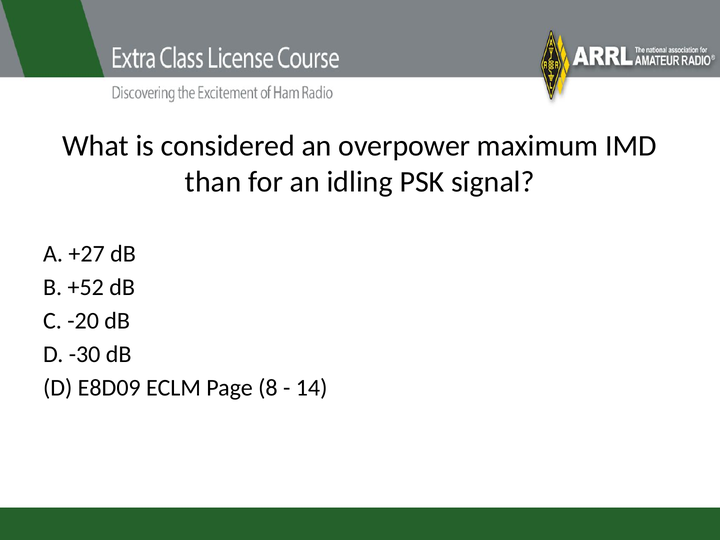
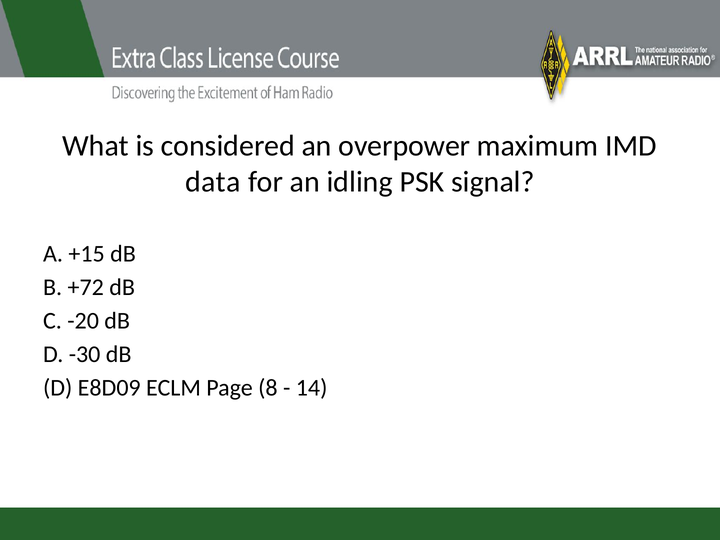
than: than -> data
+27: +27 -> +15
+52: +52 -> +72
